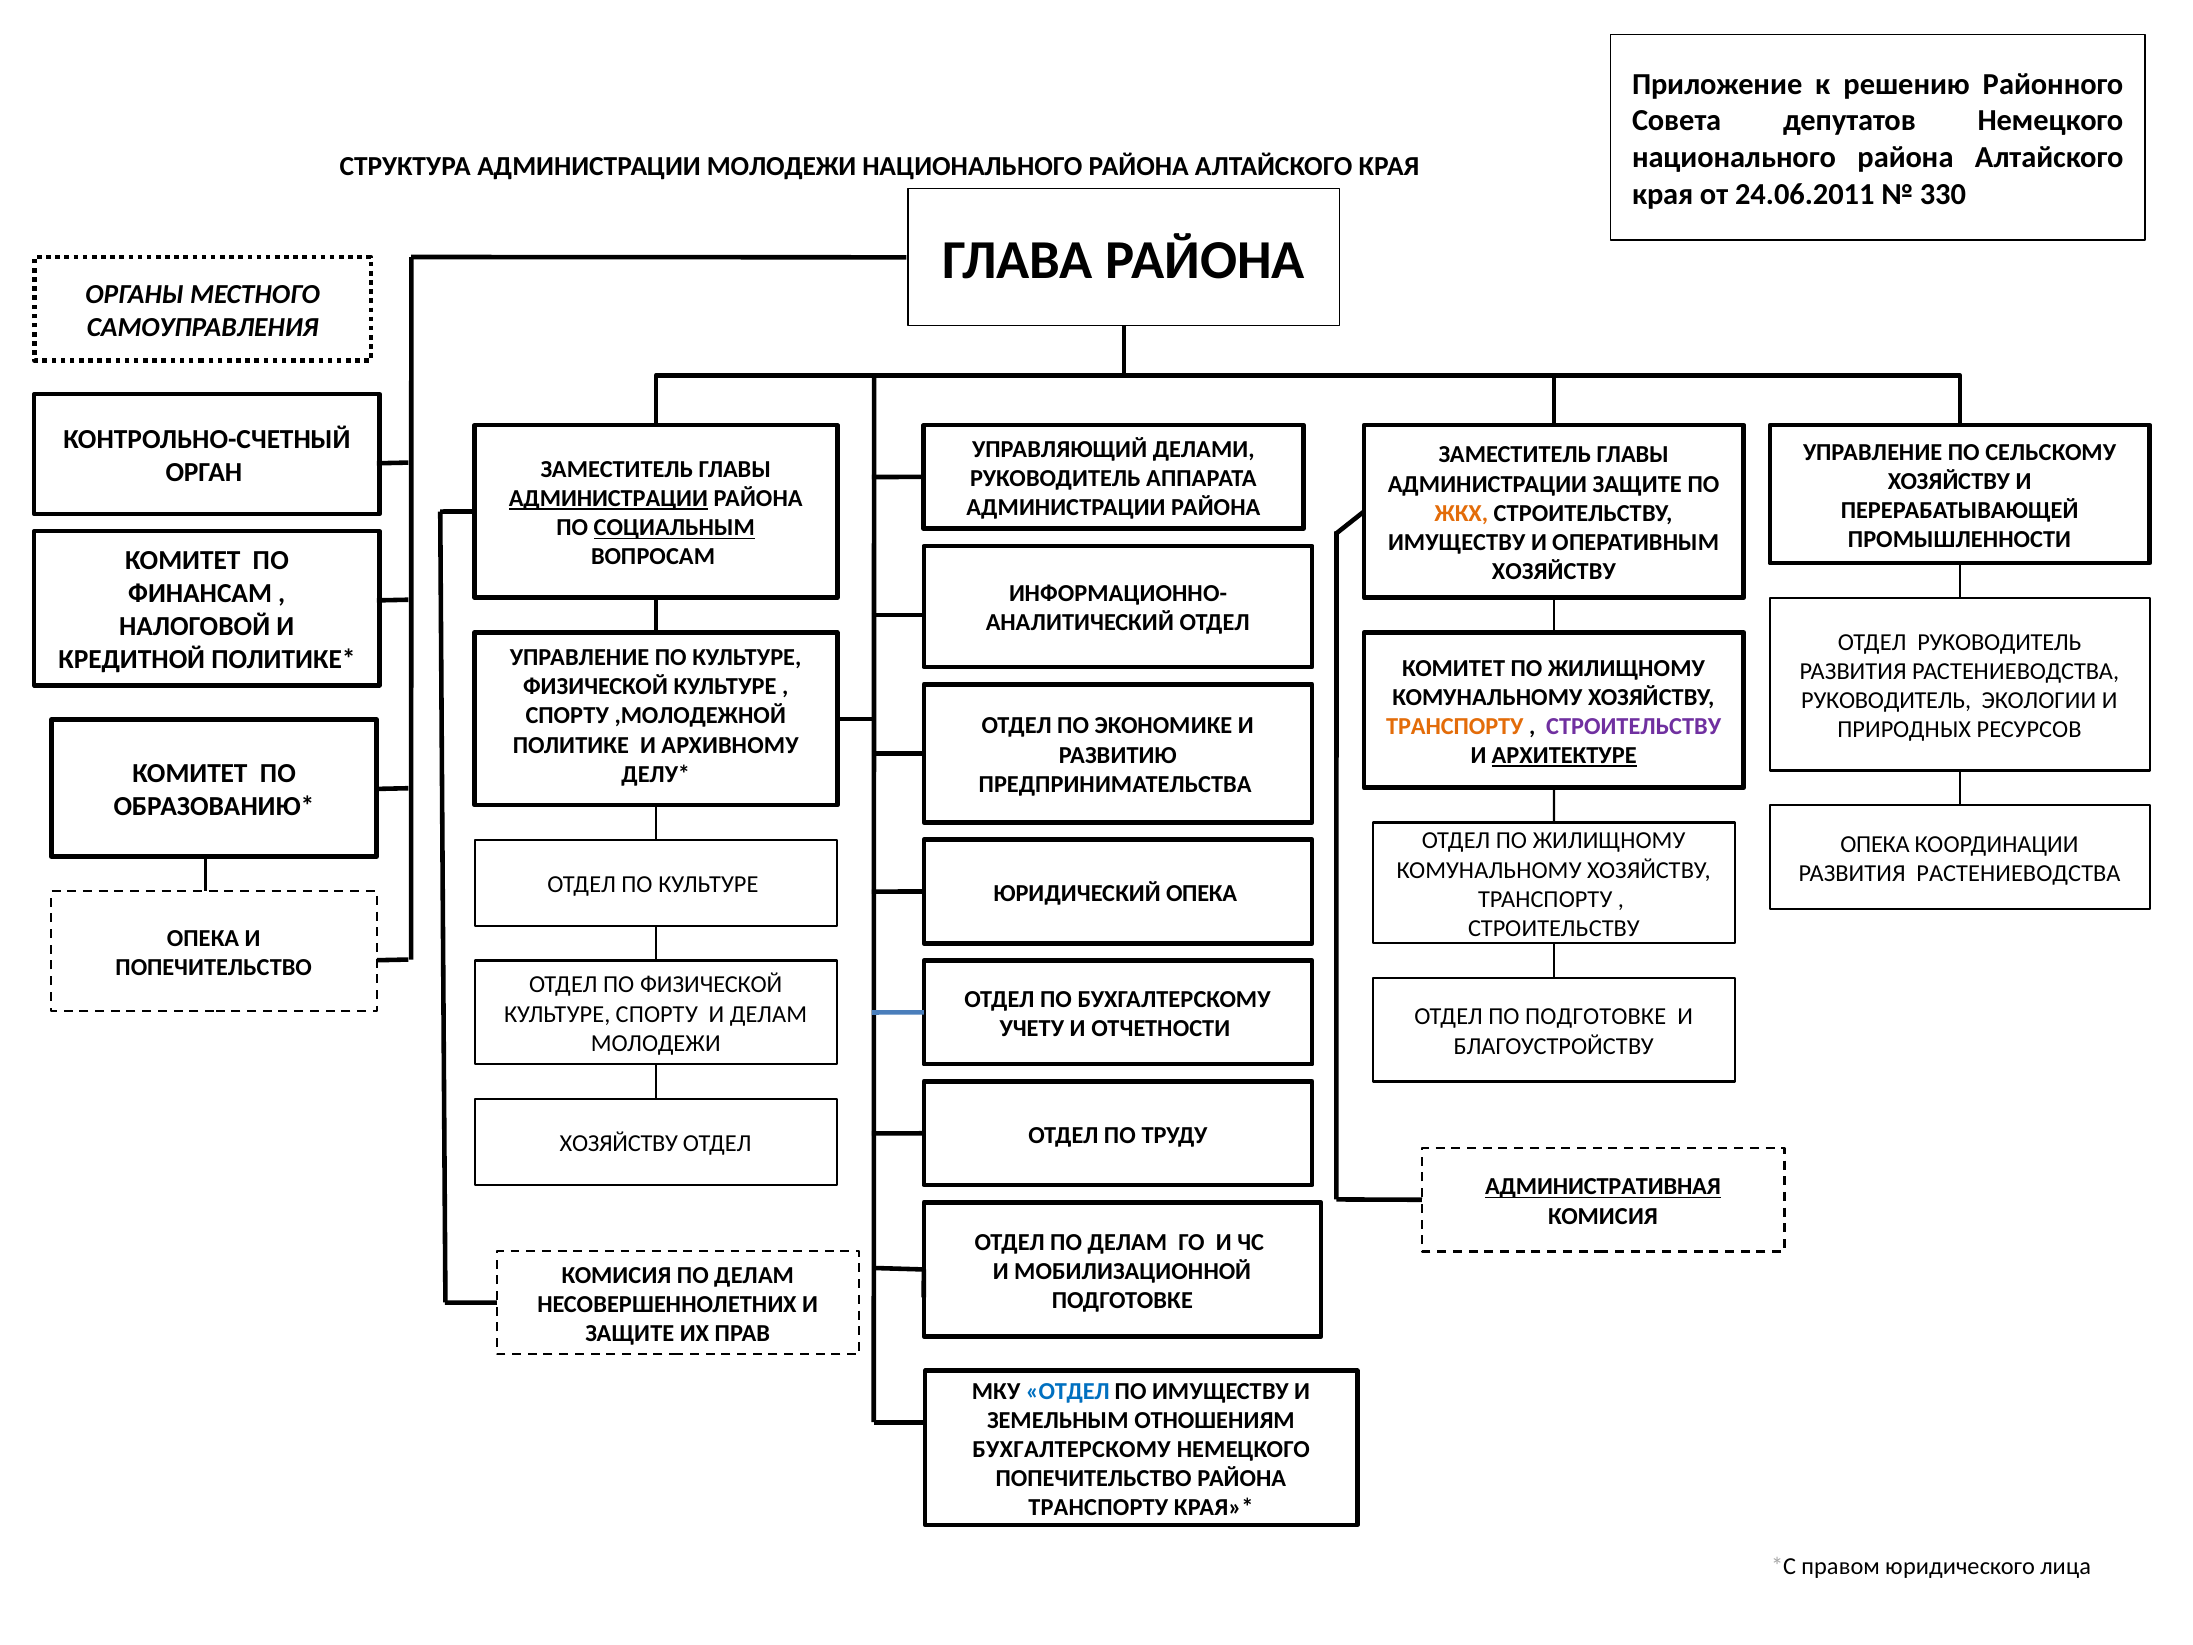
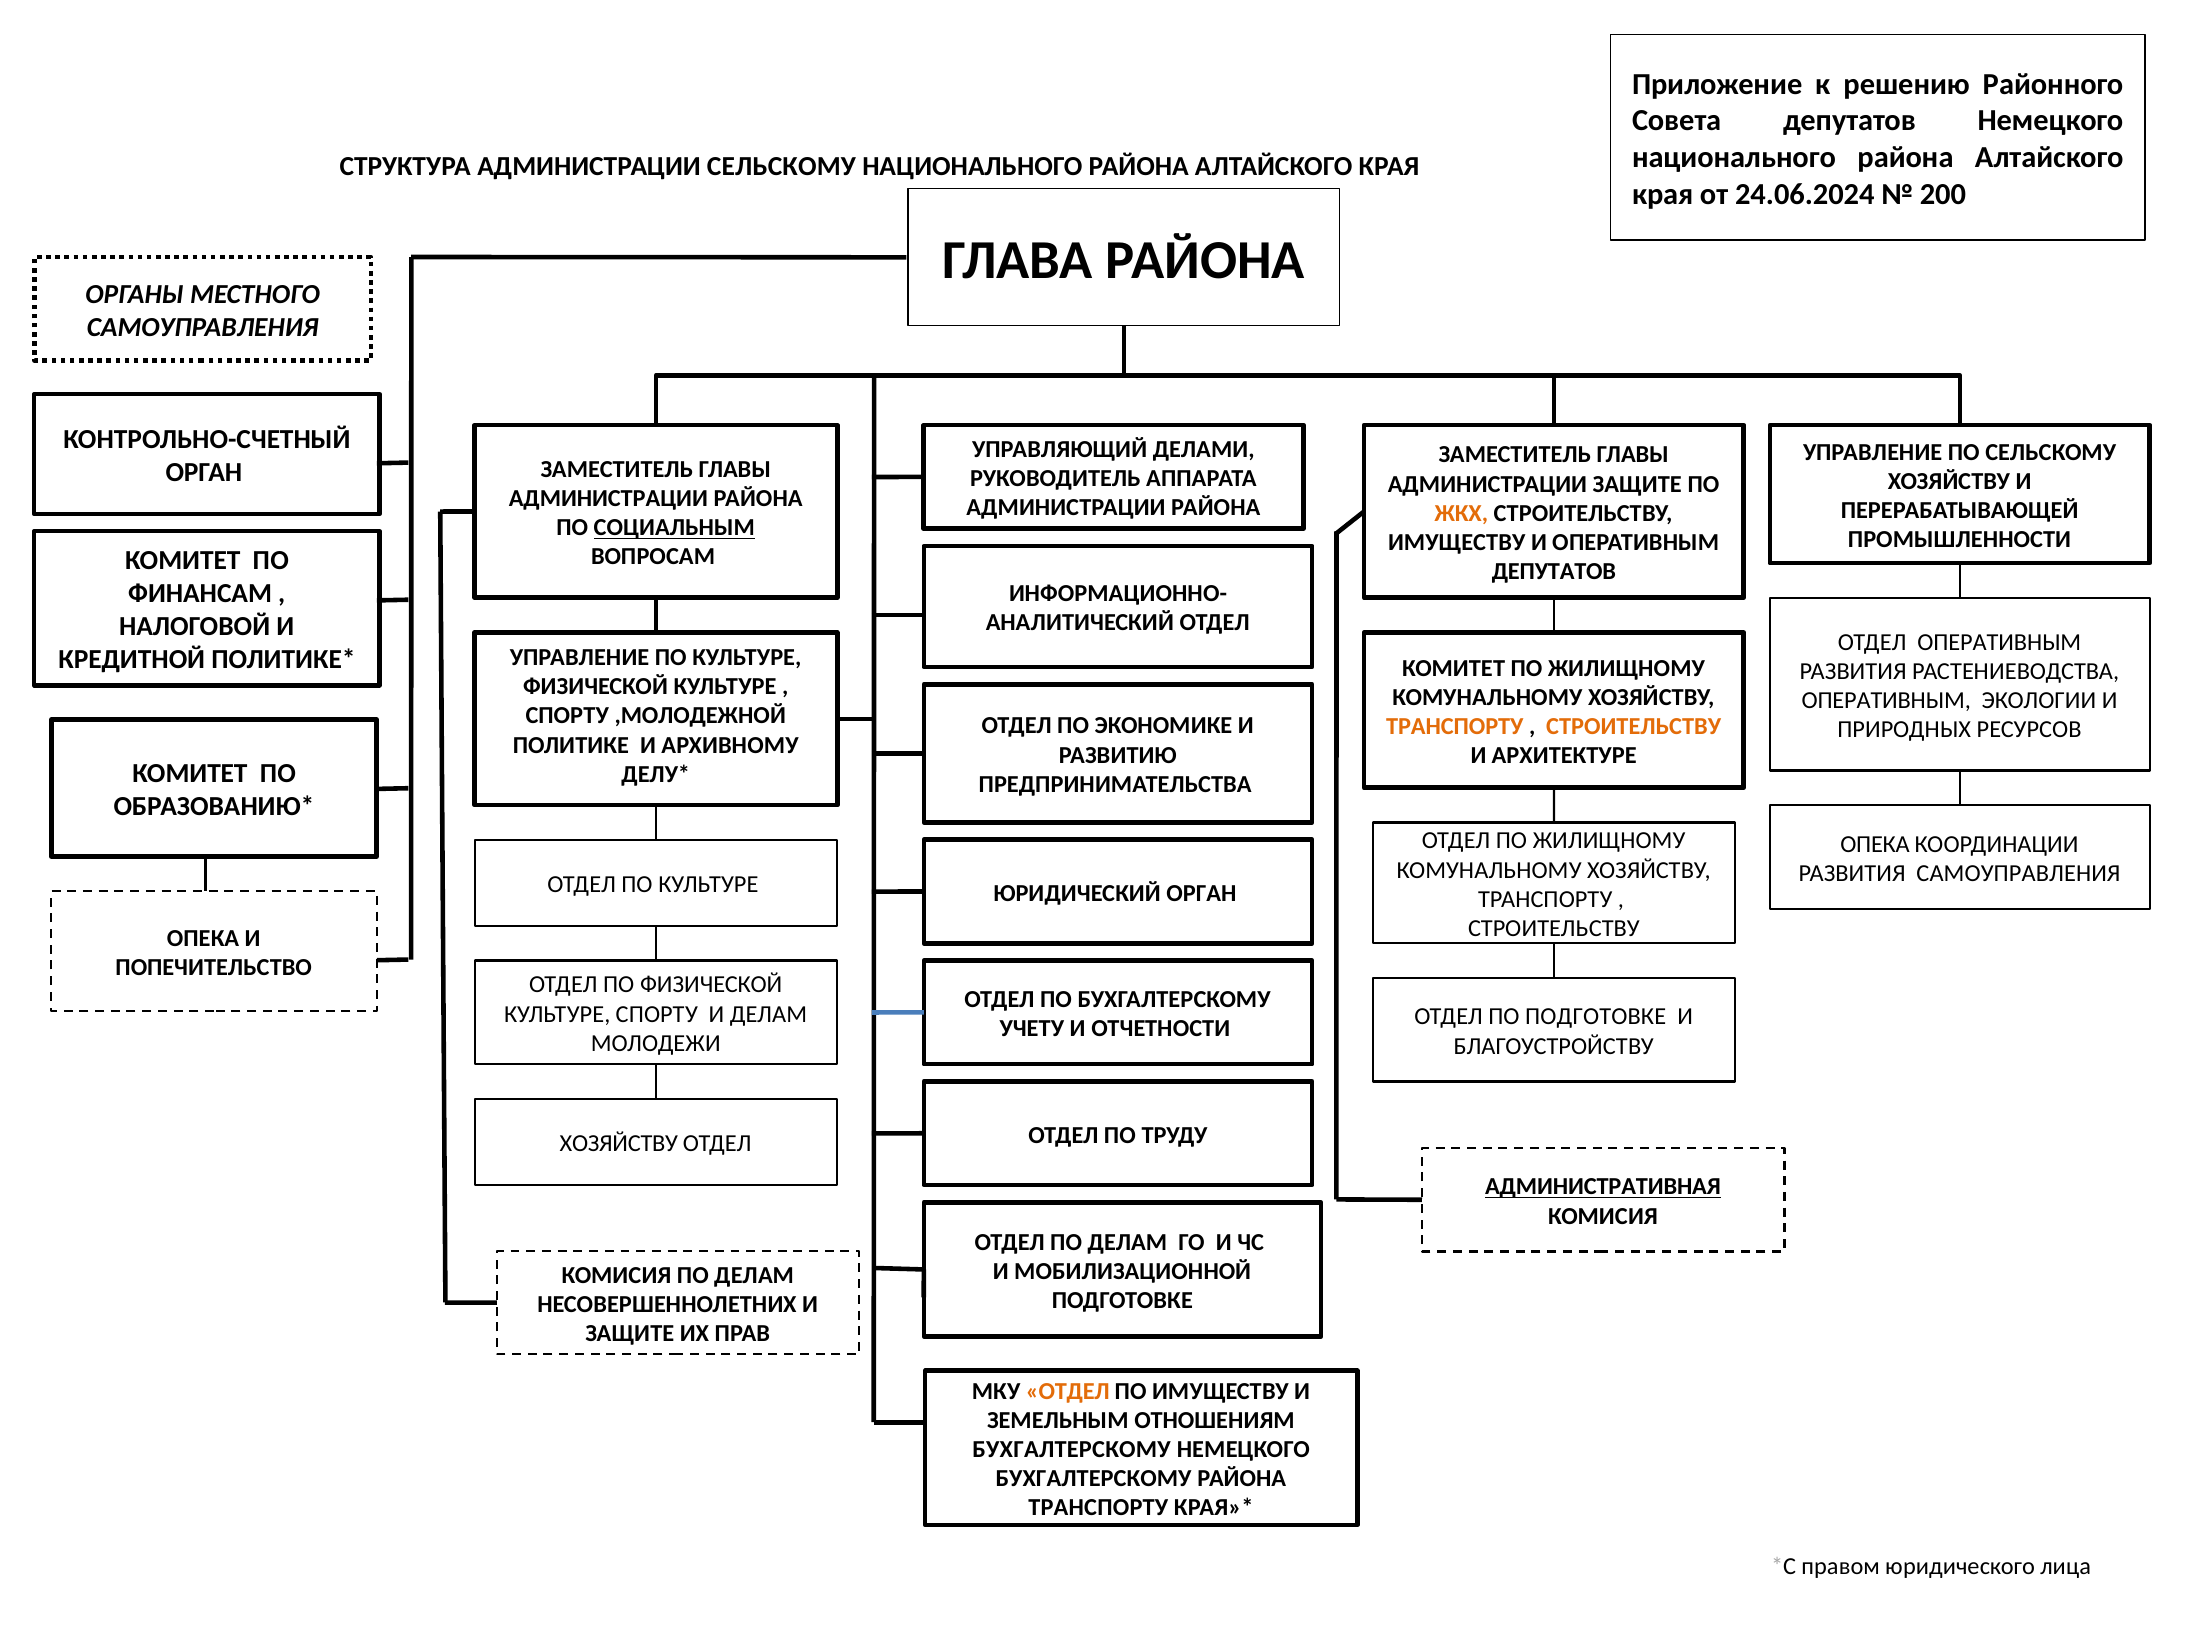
АДМИНИСТРАЦИИ МОЛОДЕЖИ: МОЛОДЕЖИ -> СЕЛЬСКОМУ
24.06.2011: 24.06.2011 -> 24.06.2024
330: 330 -> 200
АДМИНИСТРАЦИИ at (608, 499) underline: present -> none
ХОЗЯЙСТВУ at (1554, 571): ХОЗЯЙСТВУ -> ДЕПУТАТОВ
ОТДЕЛ РУКОВОДИТЕЛЬ: РУКОВОДИТЕЛЬ -> ОПЕРАТИВНЫМ
РУКОВОДИТЕЛЬ at (1886, 700): РУКОВОДИТЕЛЬ -> ОПЕРАТИВНЫМ
СТРОИТЕЛЬСТВУ at (1634, 726) colour: purple -> orange
АРХИТЕКТУРЕ underline: present -> none
РАСТЕНИЕВОДСТВА at (2018, 873): РАСТЕНИЕВОДСТВА -> САМОУПРАВЛЕНИЯ
ЮРИДИЧЕСКИЙ ОПЕКА: ОПЕКА -> ОРГАН
ОТДЕЛ at (1068, 1391) colour: blue -> orange
ПОПЕЧИТЕЛЬСТВО at (1094, 1479): ПОПЕЧИТЕЛЬСТВО -> БУХГАЛТЕРСКОМУ
